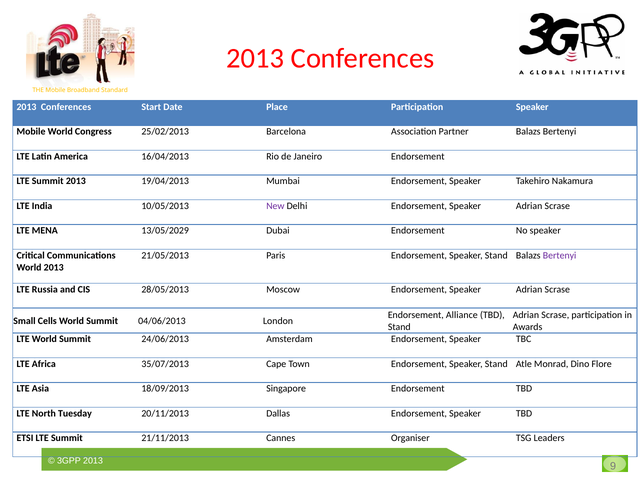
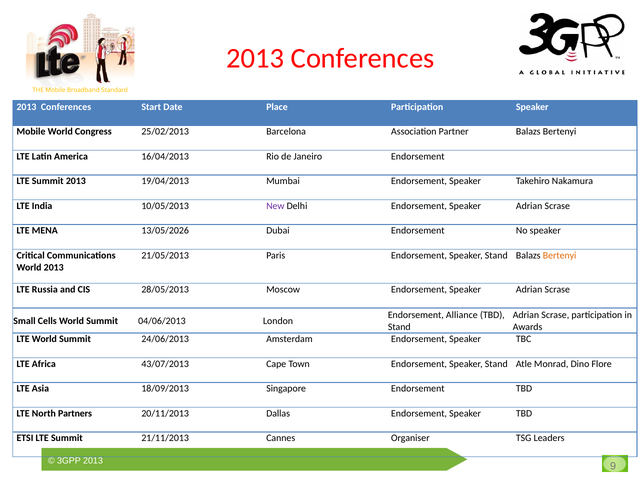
13/05/2029: 13/05/2029 -> 13/05/2026
Bertenyi at (560, 256) colour: purple -> orange
35/07/2013: 35/07/2013 -> 43/07/2013
Tuesday: Tuesday -> Partners
